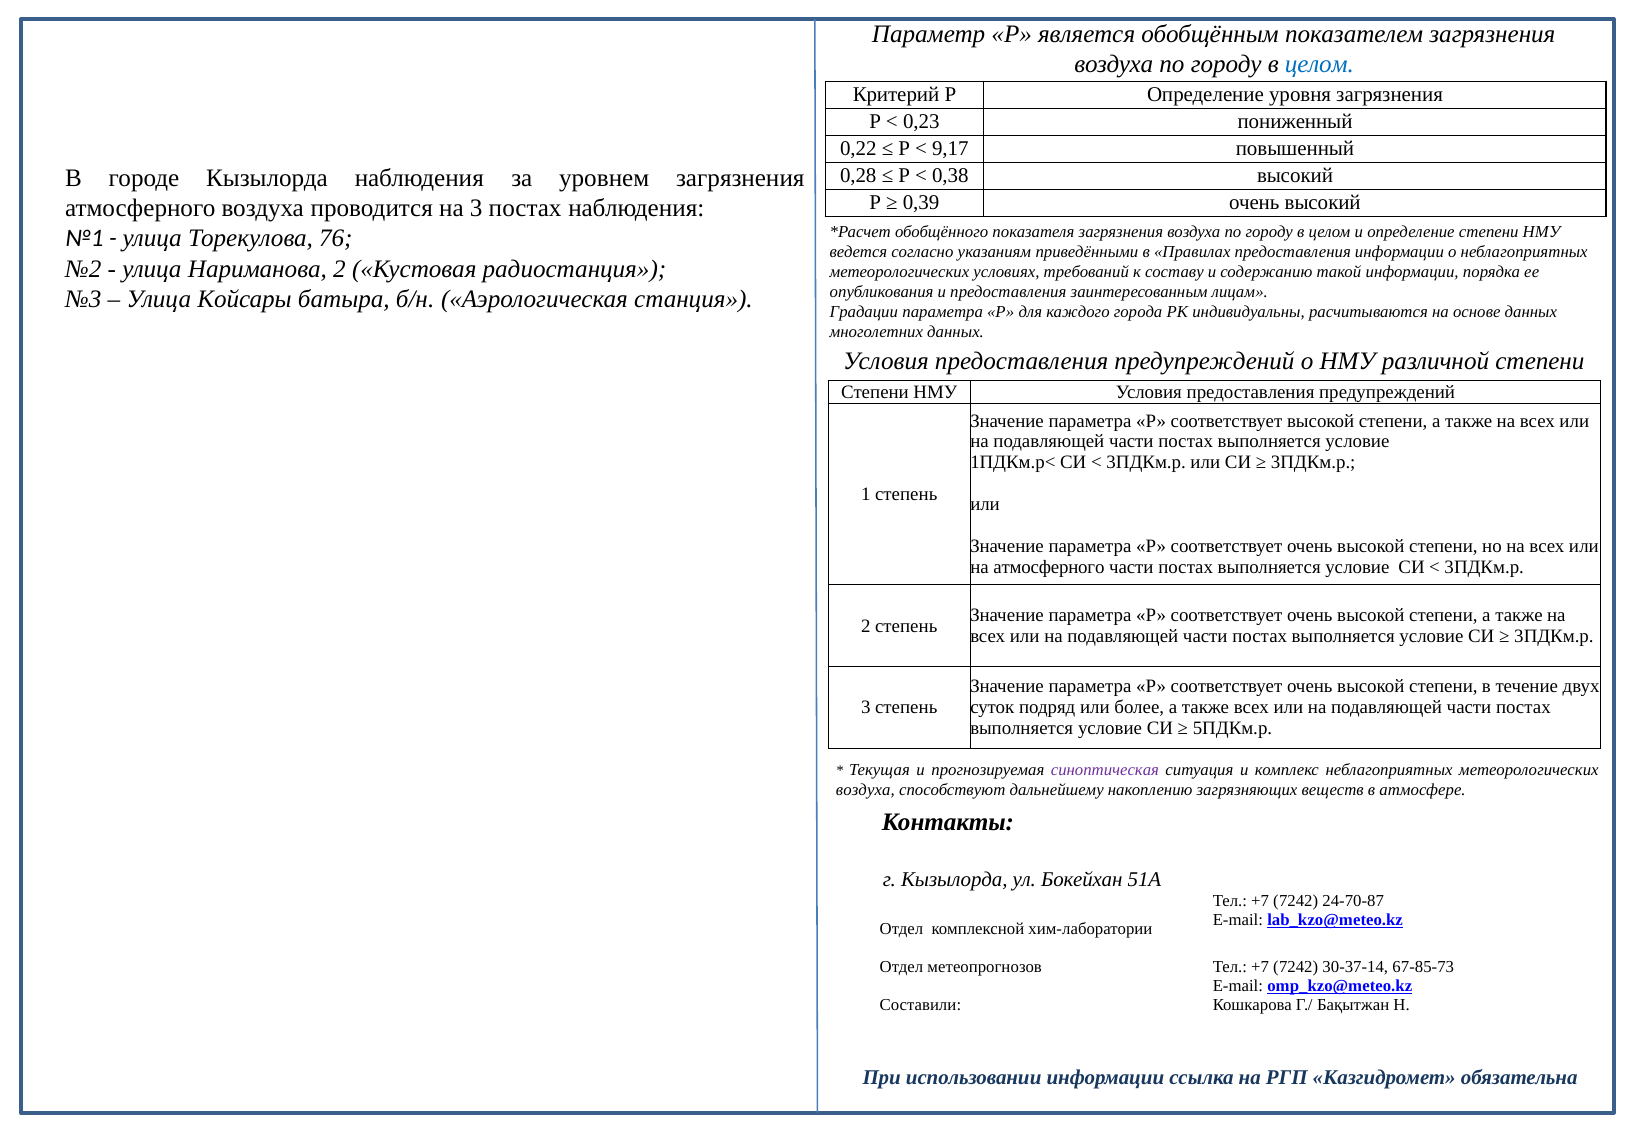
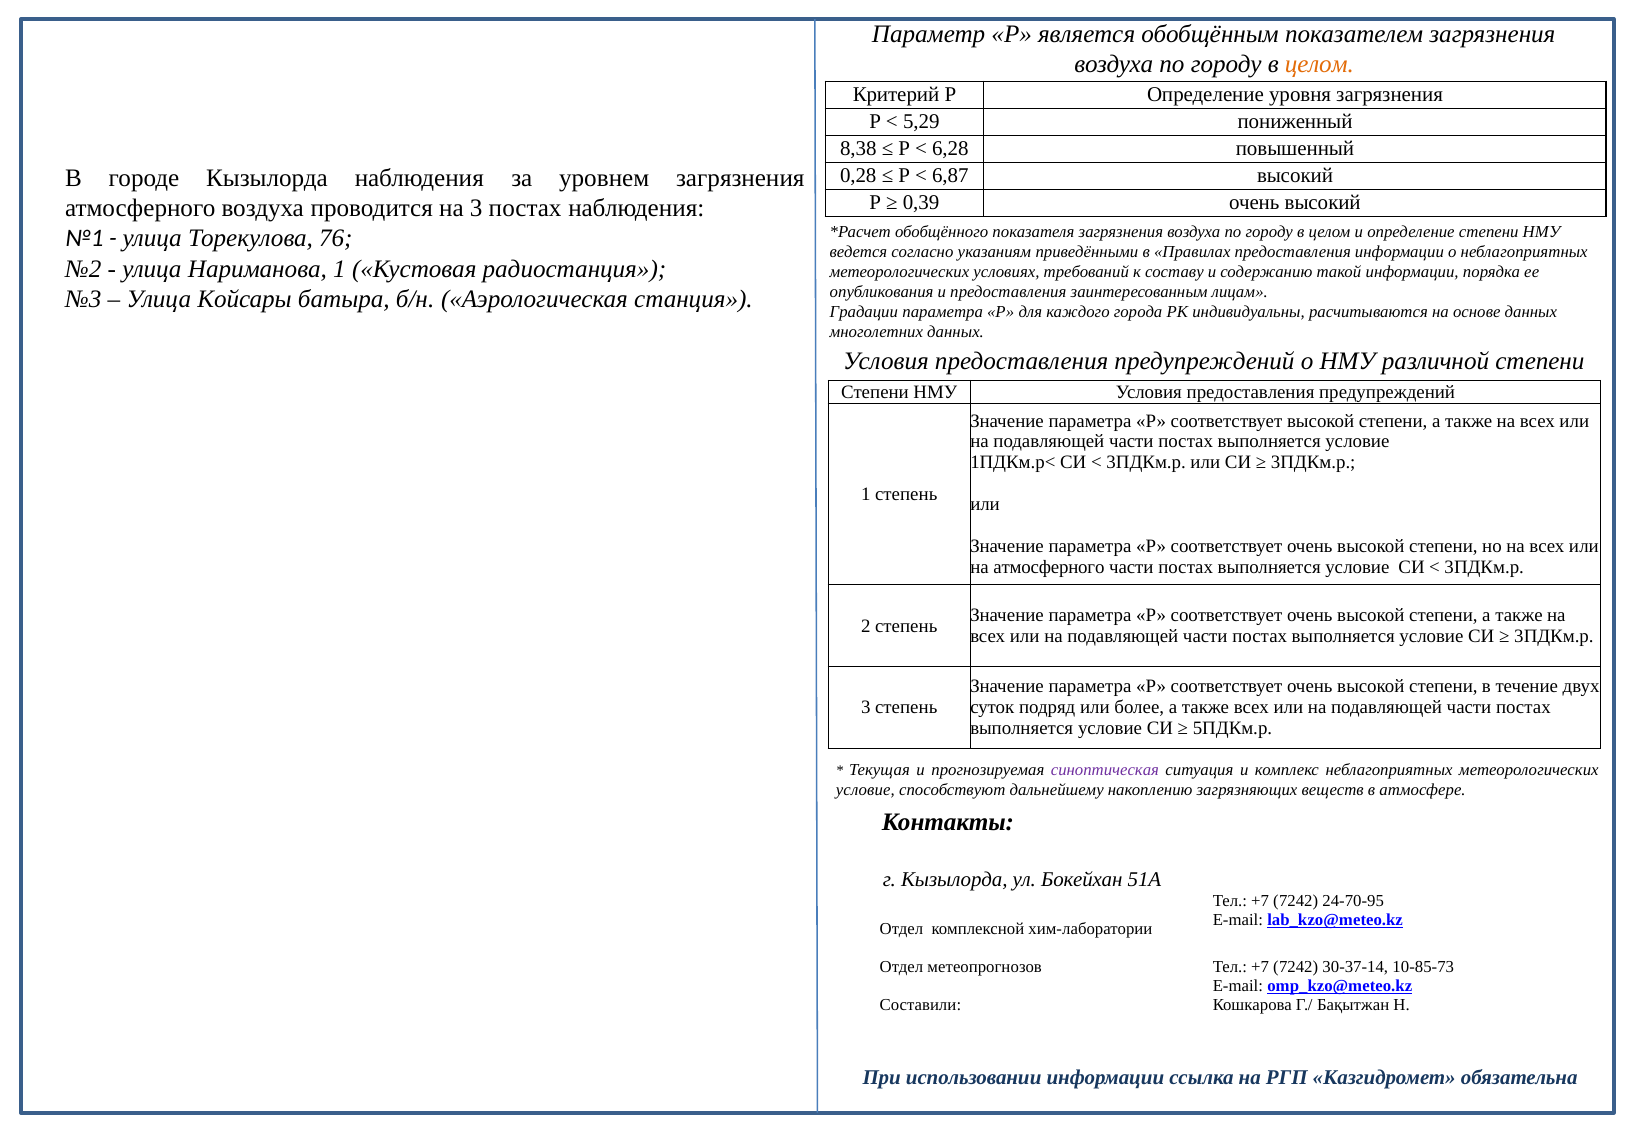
целом at (1319, 64) colour: blue -> orange
0,23: 0,23 -> 5,29
0,22: 0,22 -> 8,38
9,17: 9,17 -> 6,28
0,38: 0,38 -> 6,87
Нариманова 2: 2 -> 1
воздуха at (865, 790): воздуха -> условие
24-70-87: 24-70-87 -> 24-70-95
67-85-73: 67-85-73 -> 10-85-73
